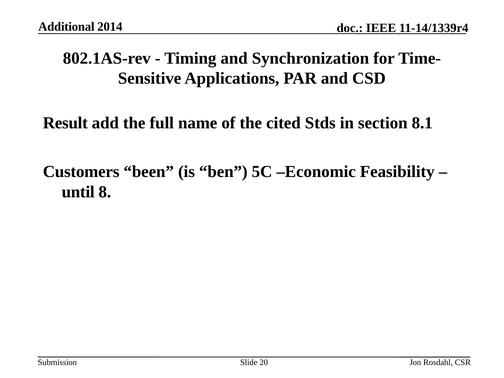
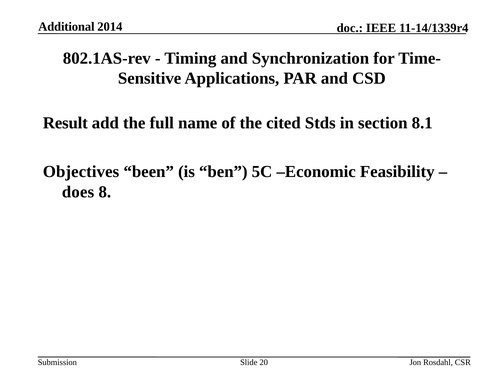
Customers: Customers -> Objectives
until: until -> does
